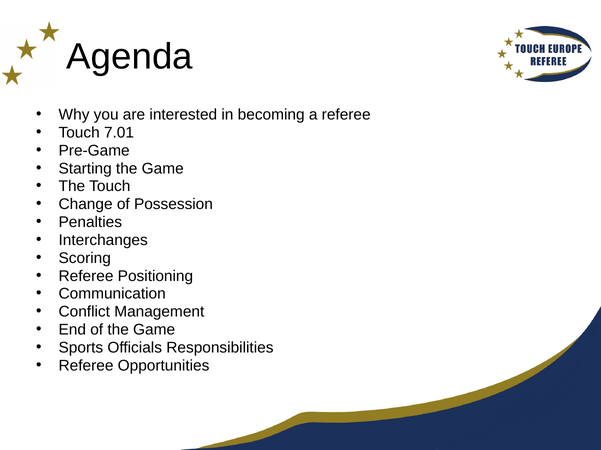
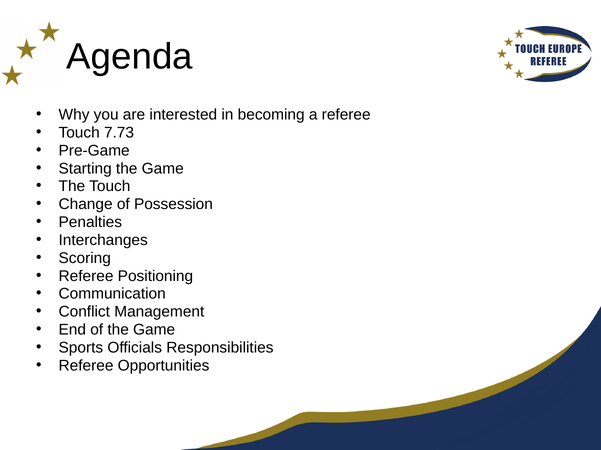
7.01: 7.01 -> 7.73
